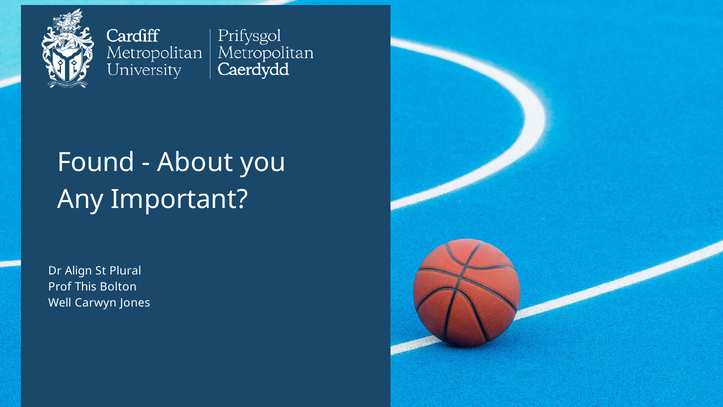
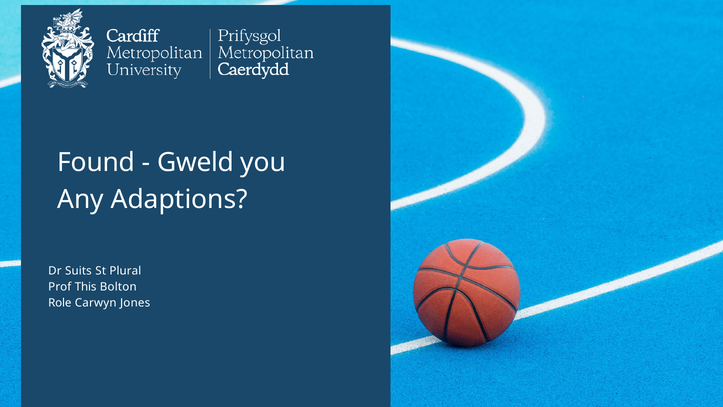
About: About -> Gweld
Important: Important -> Adaptions
Align: Align -> Suits
Well: Well -> Role
